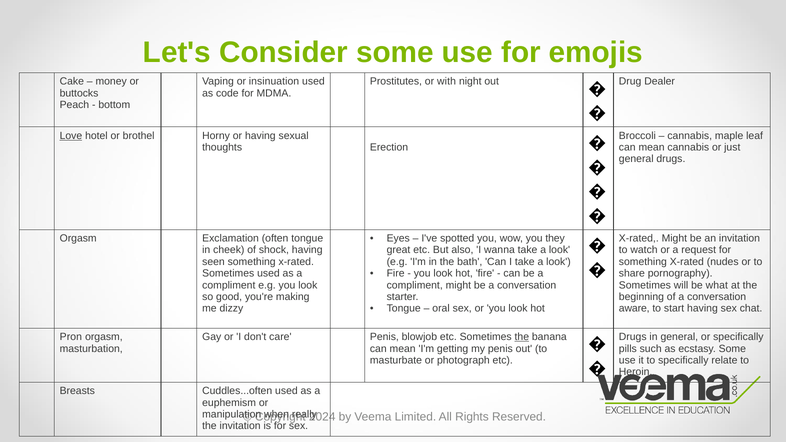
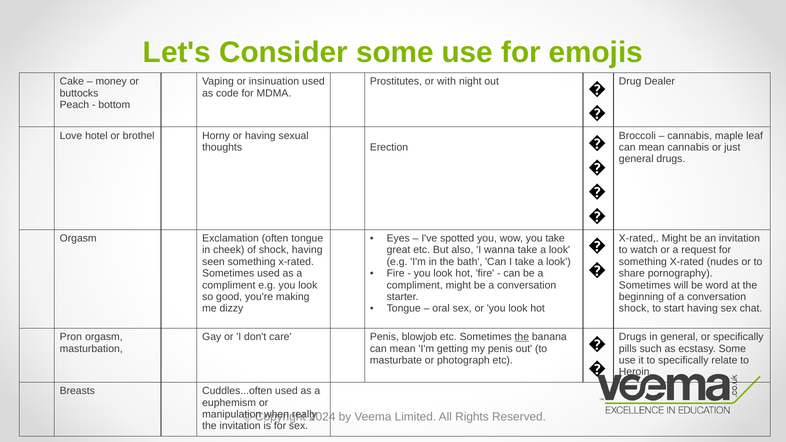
Love underline: present -> none
you they: they -> take
what: what -> word
aware at (634, 308): aware -> shock
